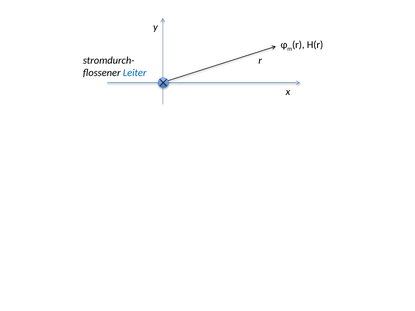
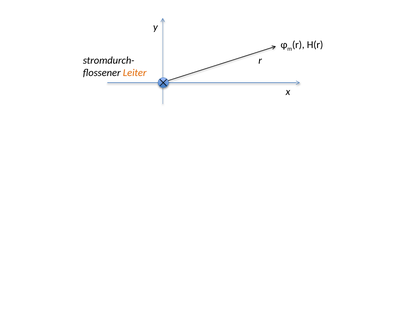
Leiter colour: blue -> orange
